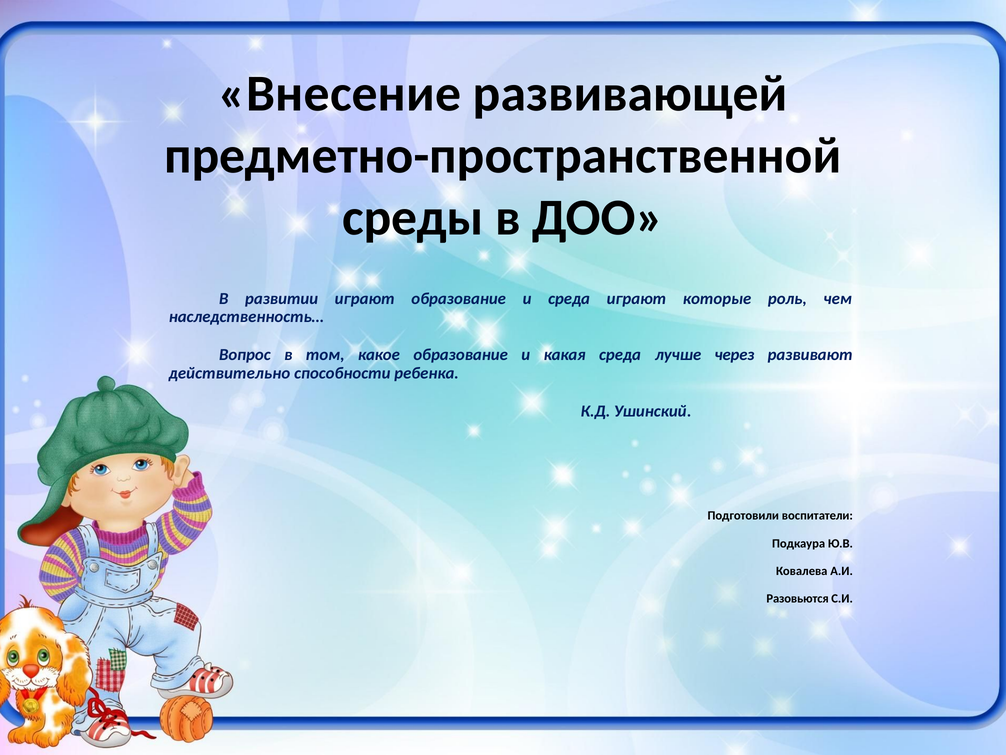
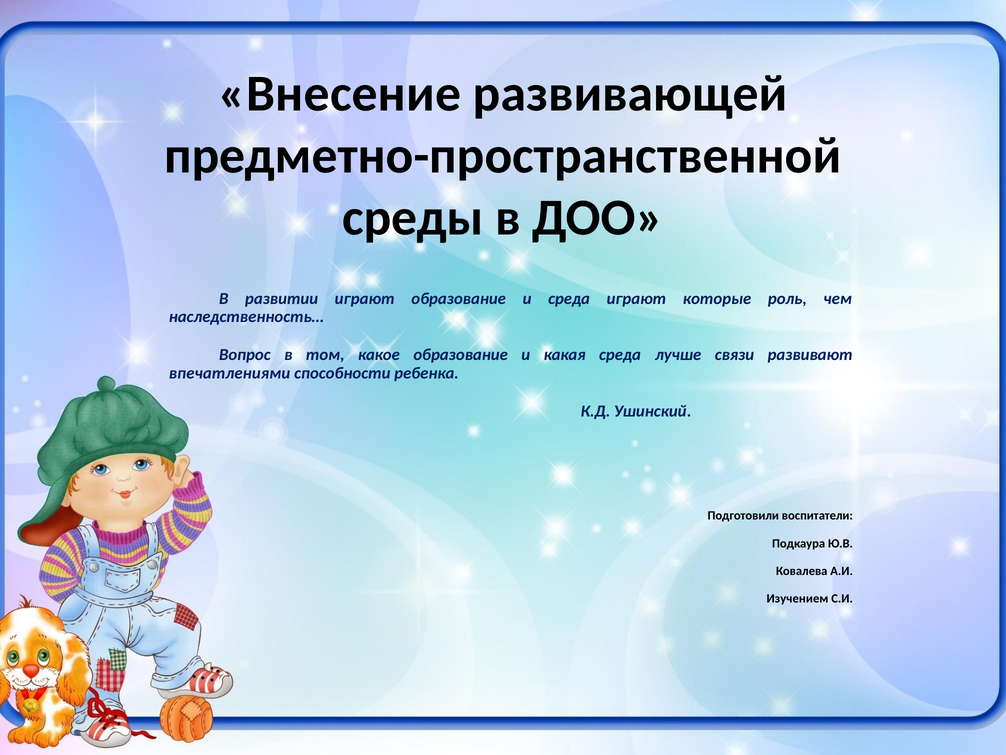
через: через -> связи
действительно: действительно -> впечатлениями
Разовьются: Разовьются -> Изучением
